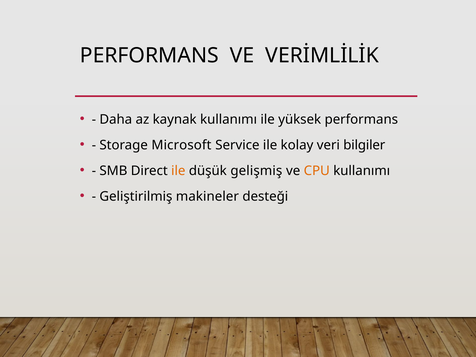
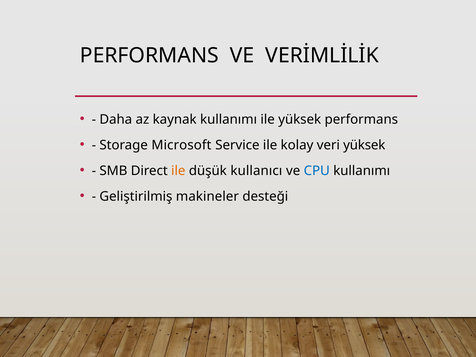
veri bilgiler: bilgiler -> yüksek
gelişmiş: gelişmiş -> kullanıcı
CPU colour: orange -> blue
